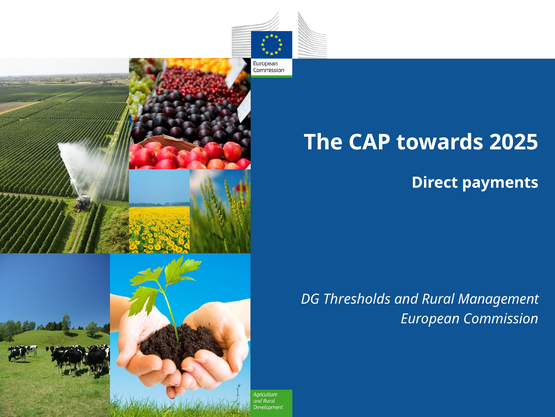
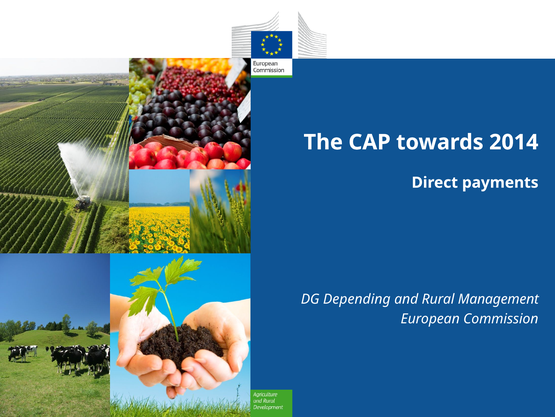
2025: 2025 -> 2014
Thresholds: Thresholds -> Depending
